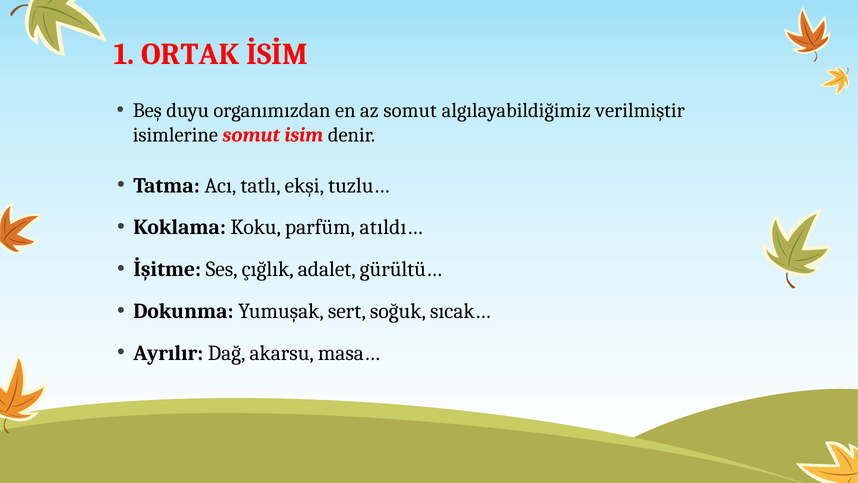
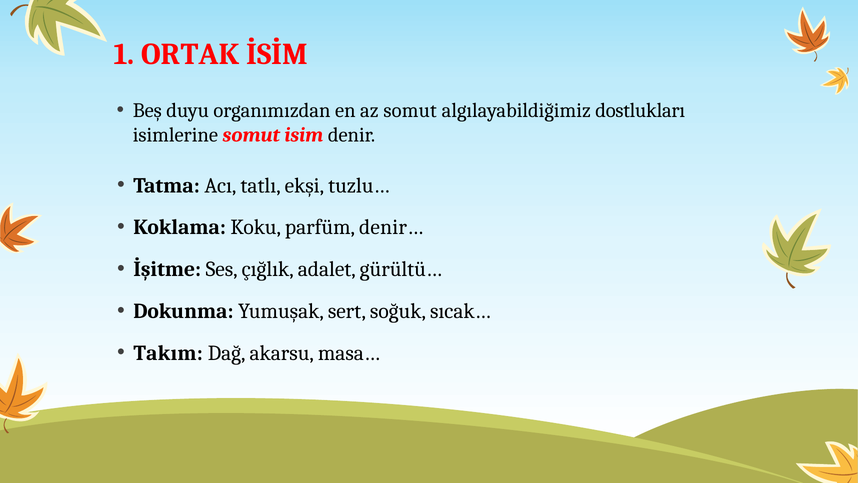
verilmiştir: verilmiştir -> dostlukları
atıldı…: atıldı… -> denir…
Ayrılır: Ayrılır -> Takım
